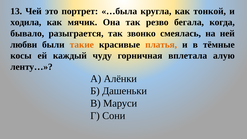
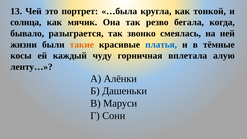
ходила: ходила -> солнца
любви: любви -> жизни
платья colour: orange -> blue
